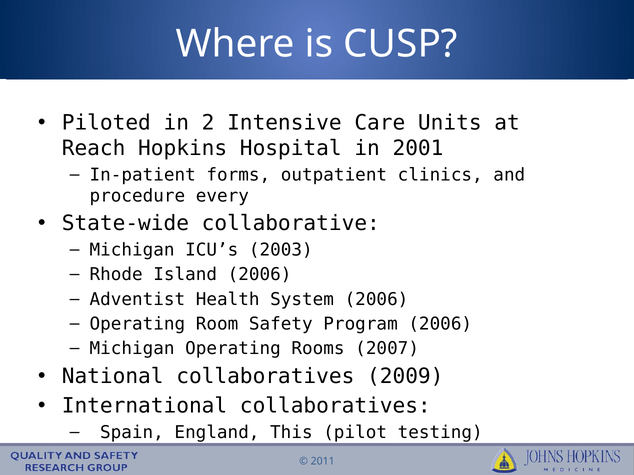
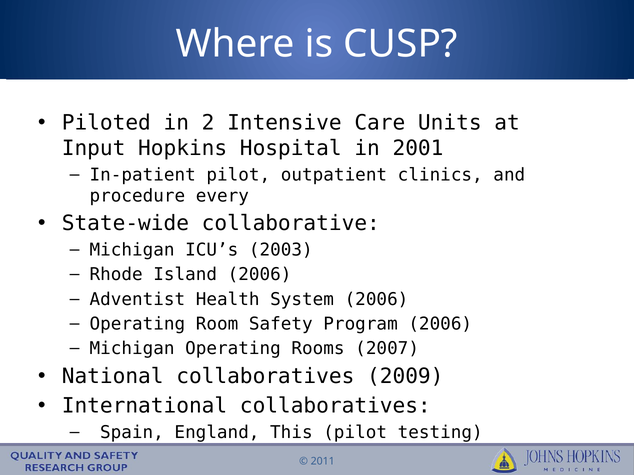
Reach: Reach -> Input
In-patient forms: forms -> pilot
